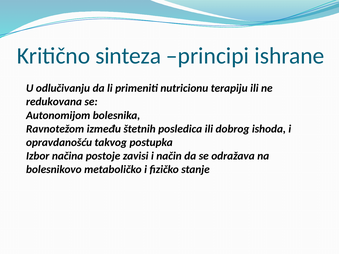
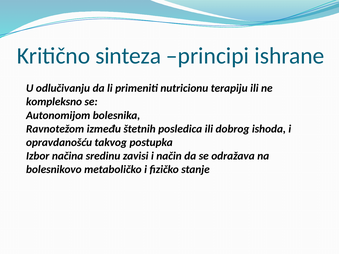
redukovana: redukovana -> kompleksno
postoje: postoje -> sredinu
